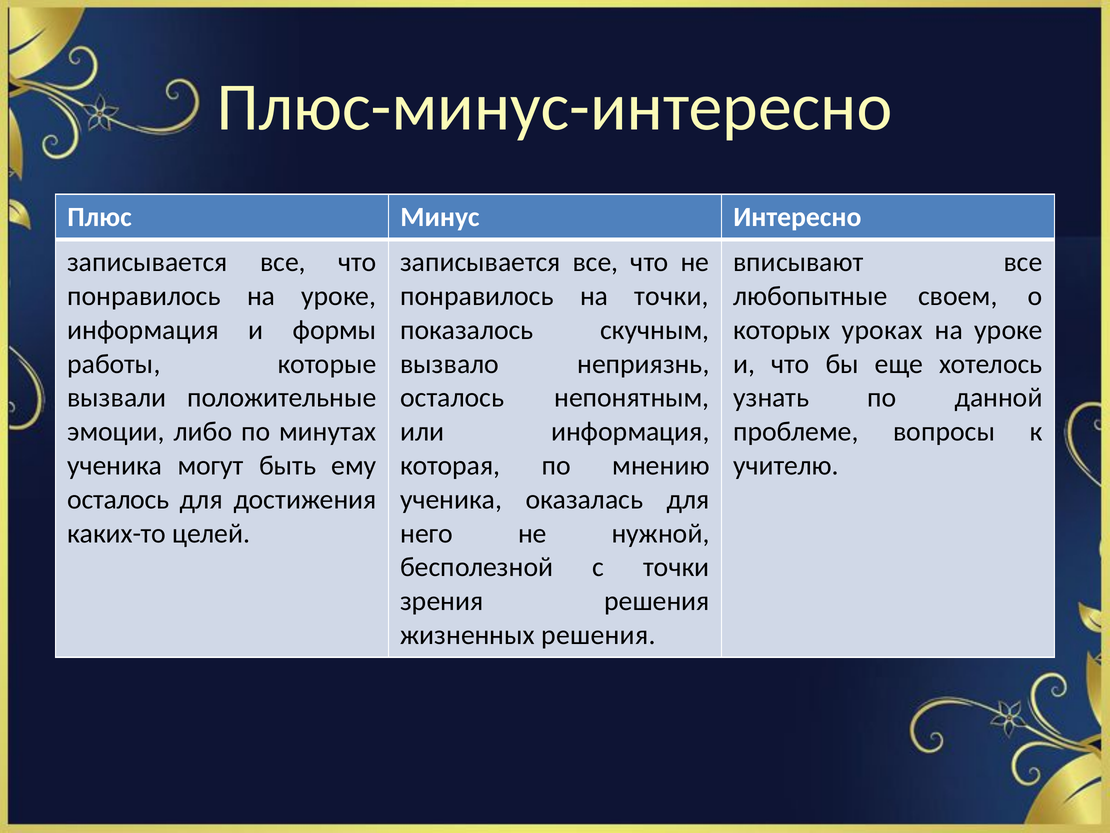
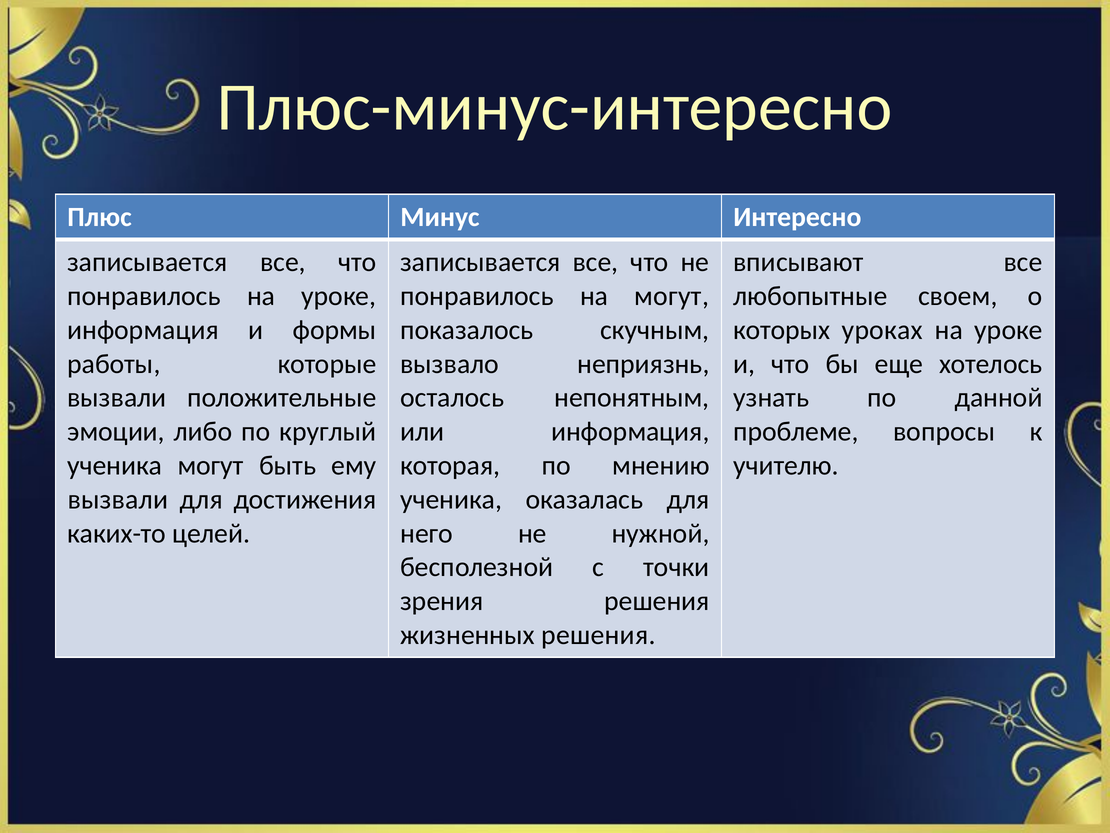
на точки: точки -> могут
минутах: минутах -> круглый
осталось at (118, 499): осталось -> вызвали
